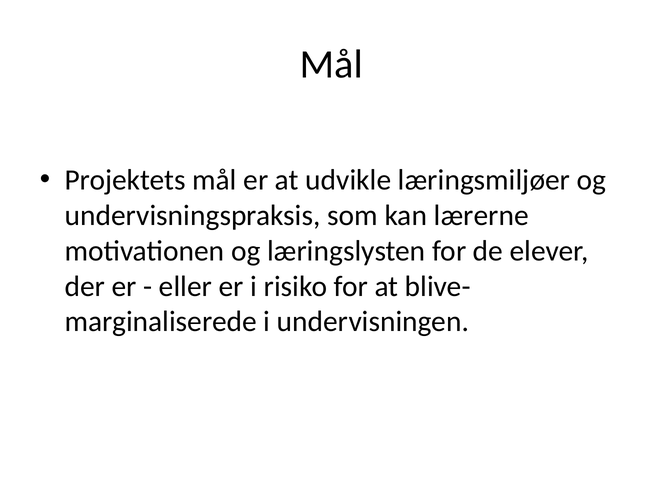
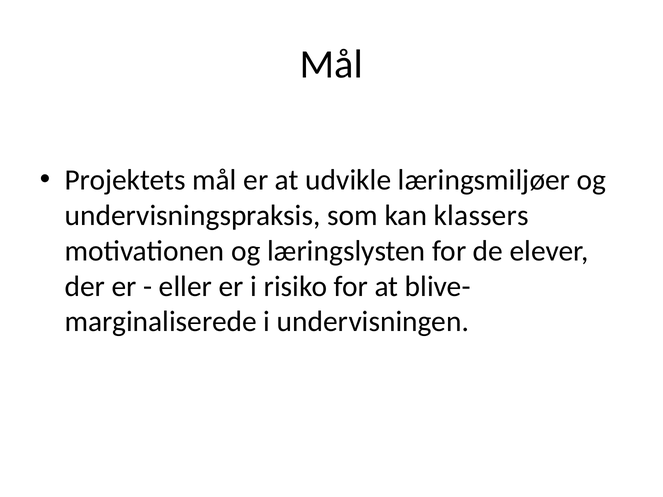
lærerne: lærerne -> klassers
